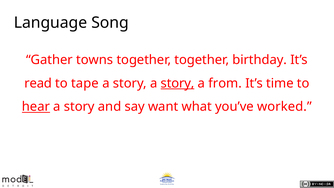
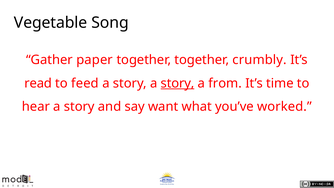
Language: Language -> Vegetable
towns: towns -> paper
birthday: birthday -> crumbly
tape: tape -> feed
hear underline: present -> none
